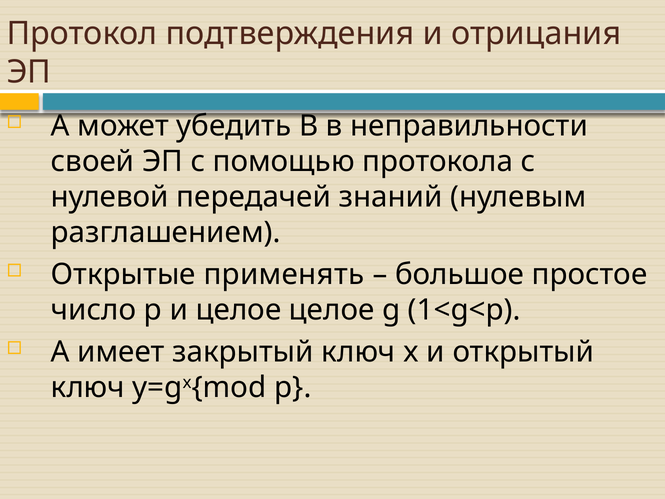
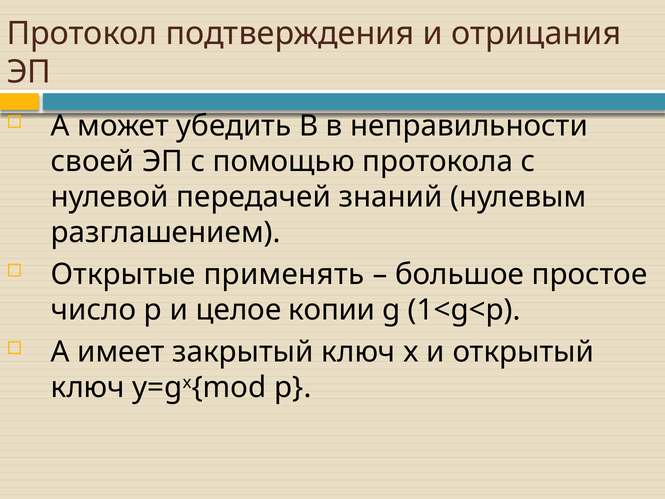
целое целое: целое -> копии
